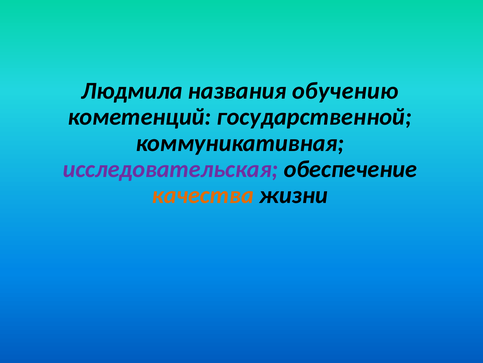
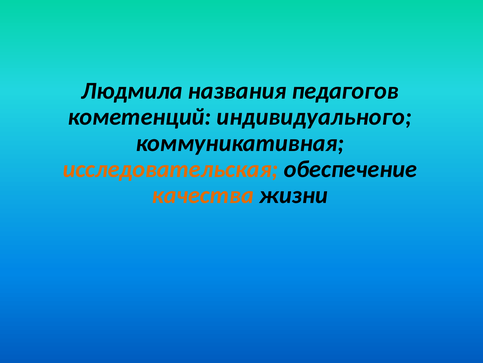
обучению: обучению -> педагогов
государственной: государственной -> индивидуального
исследовательская colour: purple -> orange
